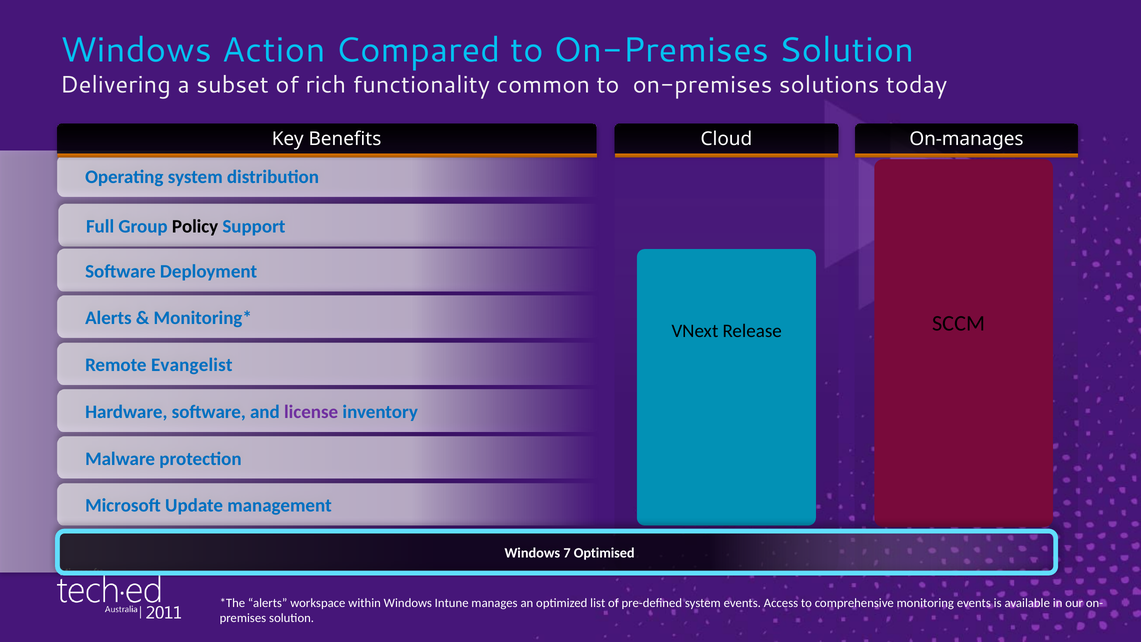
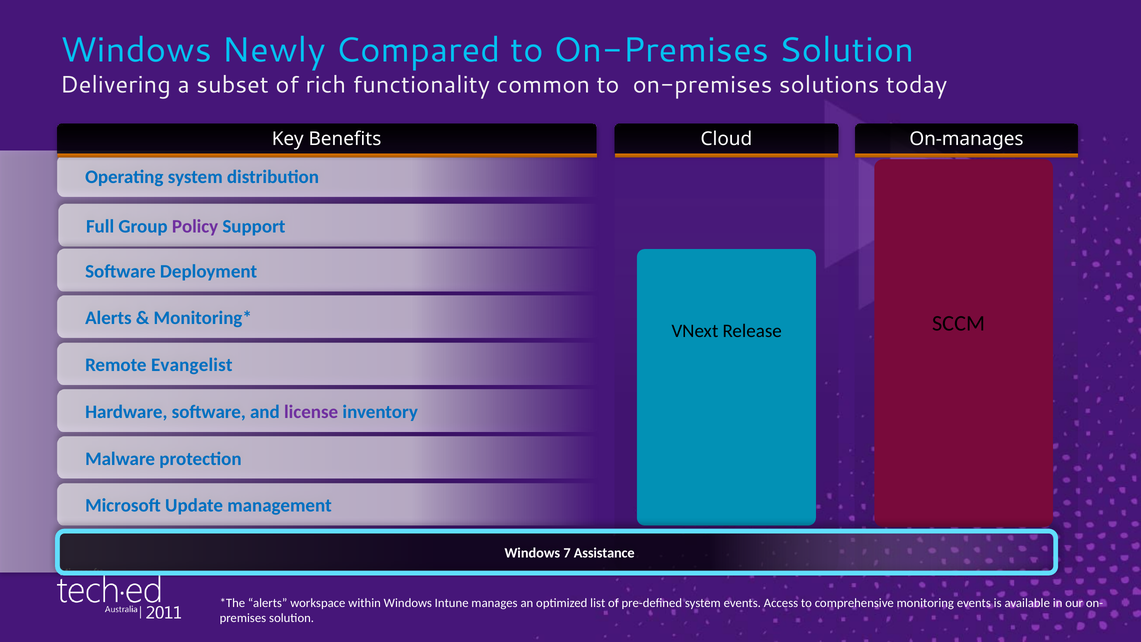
Action: Action -> Newly
Policy colour: black -> purple
Optimised: Optimised -> Assistance
